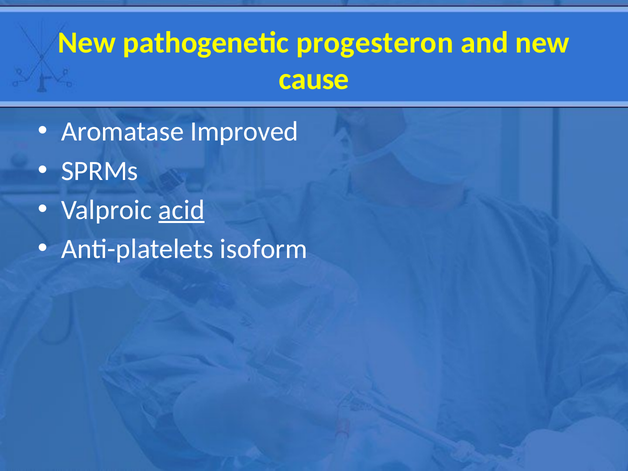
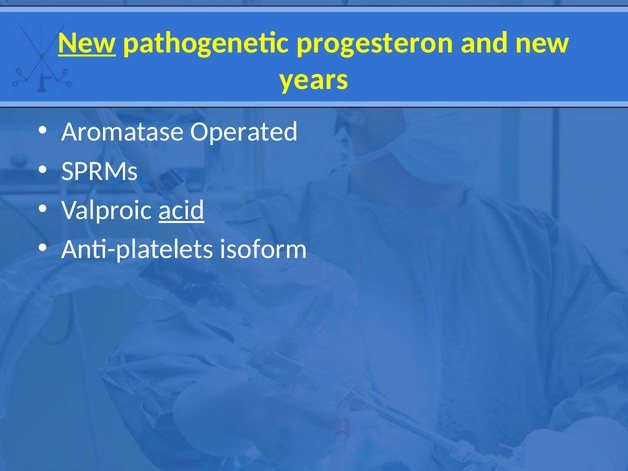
New at (87, 42) underline: none -> present
cause: cause -> years
Improved: Improved -> Operated
